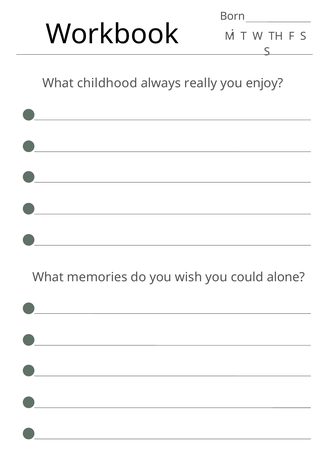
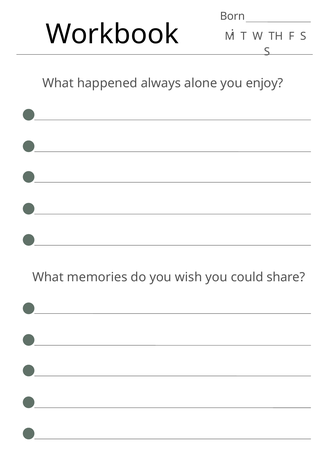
childhood: childhood -> happened
really: really -> alone
alone: alone -> share
